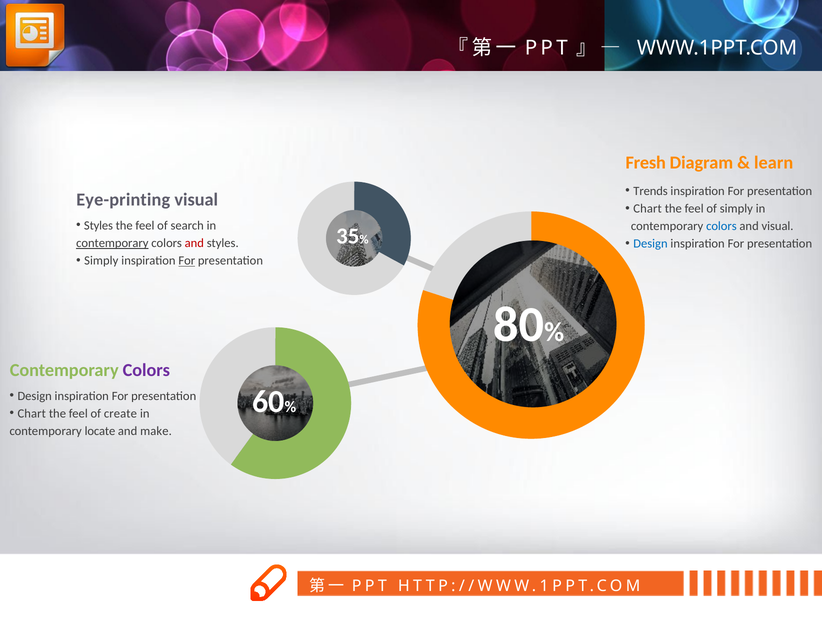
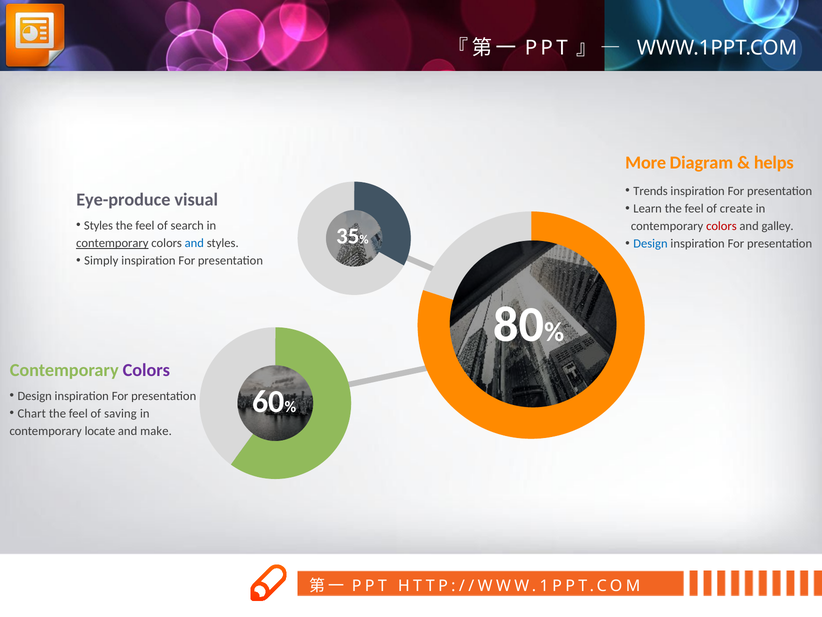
Fresh: Fresh -> More
learn: learn -> helps
Eye-printing: Eye-printing -> Eye-produce
Chart at (648, 208): Chart -> Learn
of simply: simply -> create
colors at (721, 226) colour: blue -> red
and visual: visual -> galley
and at (194, 243) colour: red -> blue
For at (187, 261) underline: present -> none
create: create -> saving
